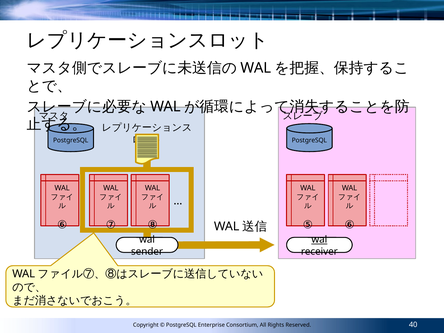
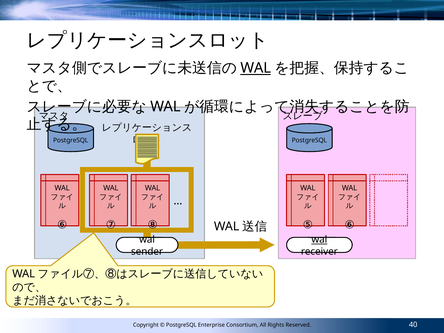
WAL at (256, 68) underline: none -> present
